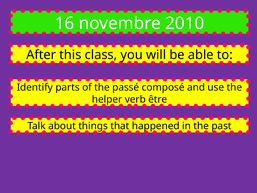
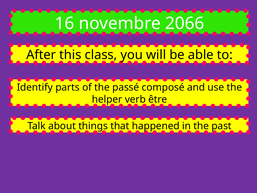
2010: 2010 -> 2066
